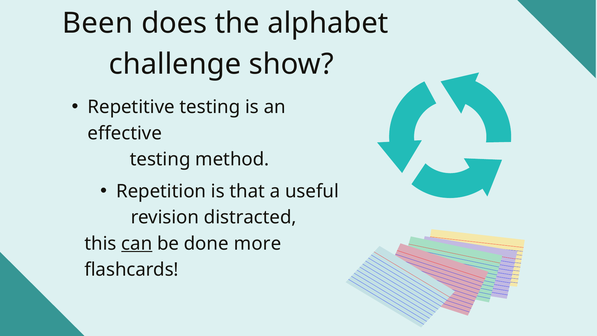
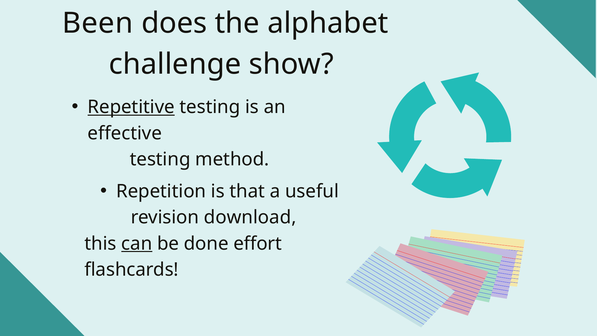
Repetitive underline: none -> present
distracted: distracted -> download
more: more -> effort
